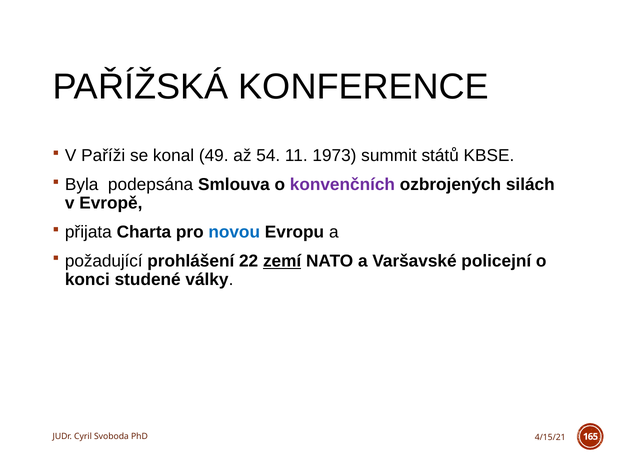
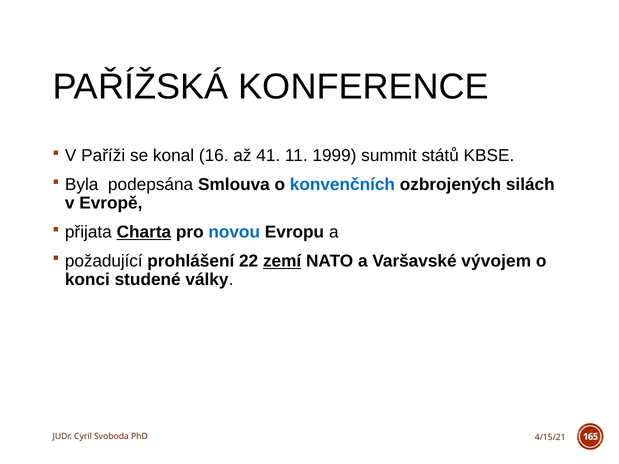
49: 49 -> 16
54: 54 -> 41
1973: 1973 -> 1999
konvenčních colour: purple -> blue
Charta underline: none -> present
policejní: policejní -> vývojem
